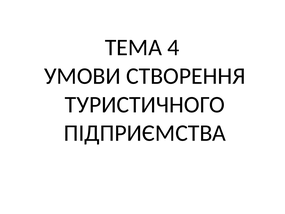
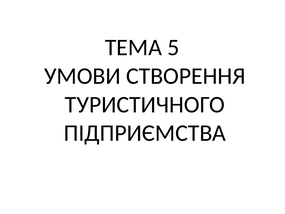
4: 4 -> 5
